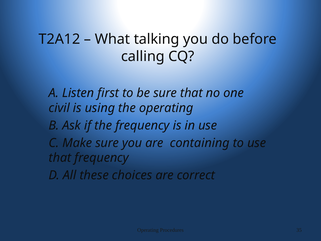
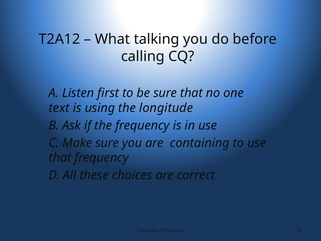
civil: civil -> text
the operating: operating -> longitude
